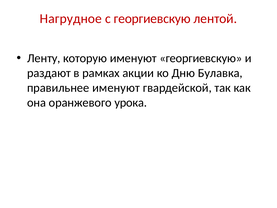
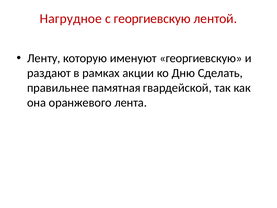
Булавка: Булавка -> Сделать
правильнее именуют: именуют -> памятная
урока: урока -> лента
